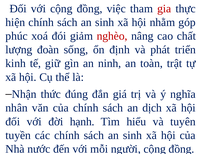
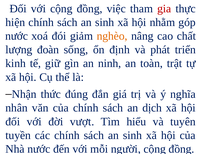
phúc at (17, 36): phúc -> nước
nghèo colour: red -> orange
hạnh: hạnh -> vượt
